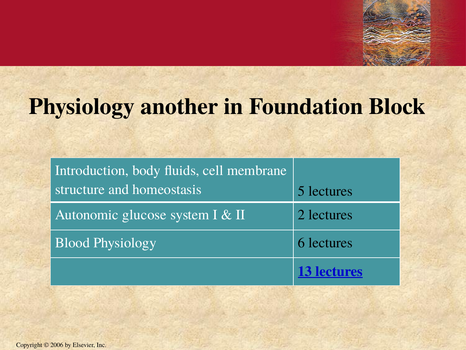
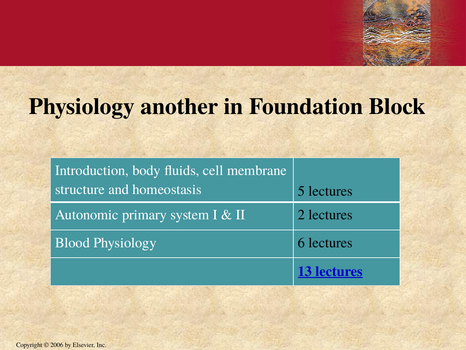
glucose: glucose -> primary
